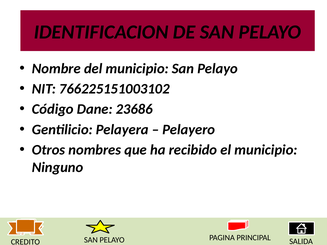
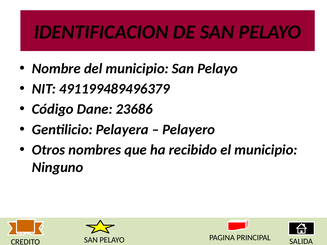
766225151003102: 766225151003102 -> 491199489496379
